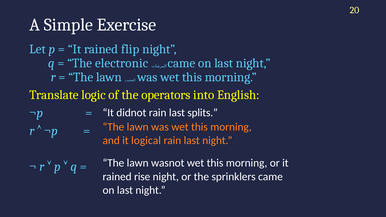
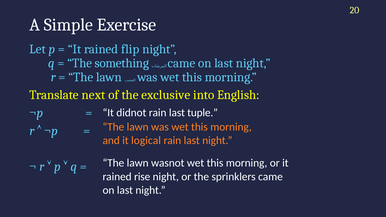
electronic: electronic -> something
logic: logic -> next
operators: operators -> exclusive
splits: splits -> tuple
